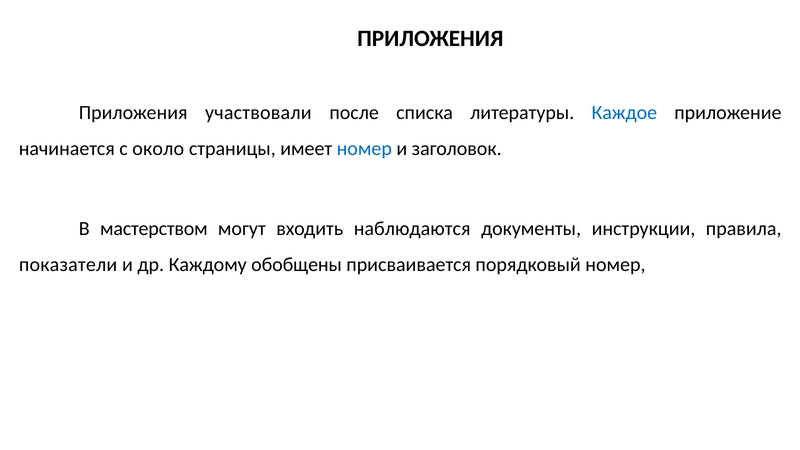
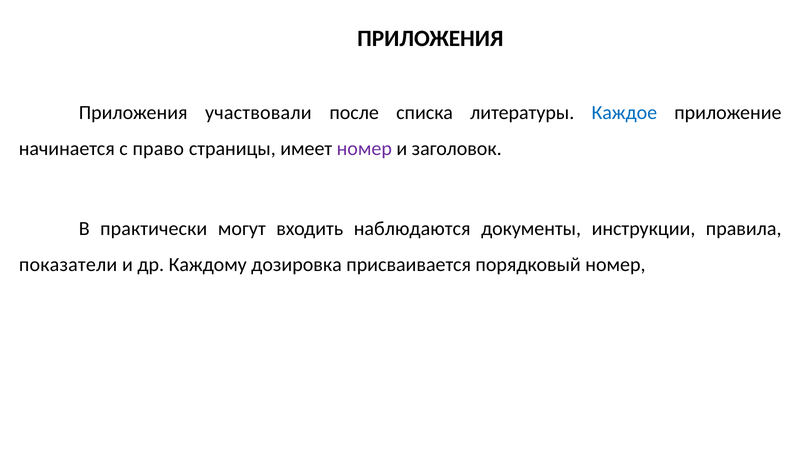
около: около -> право
номер at (364, 149) colour: blue -> purple
мастерством: мастерством -> практически
обобщены: обобщены -> дозировка
